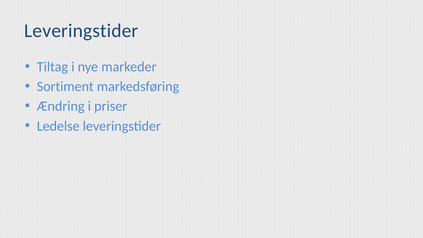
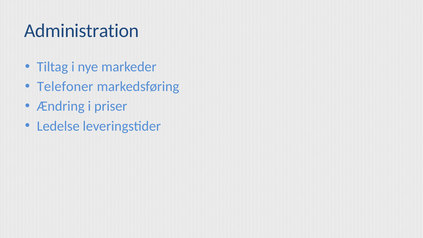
Leveringstider at (81, 31): Leveringstider -> Administration
Sortiment: Sortiment -> Telefoner
